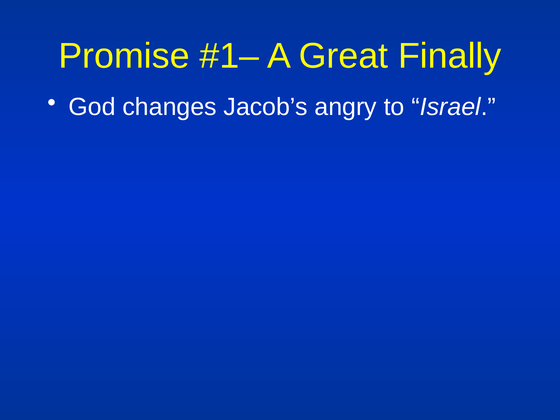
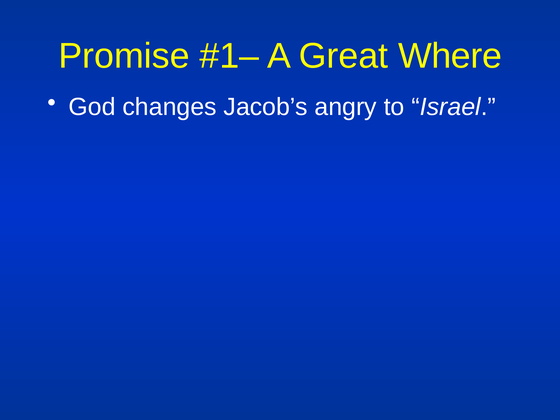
Finally: Finally -> Where
